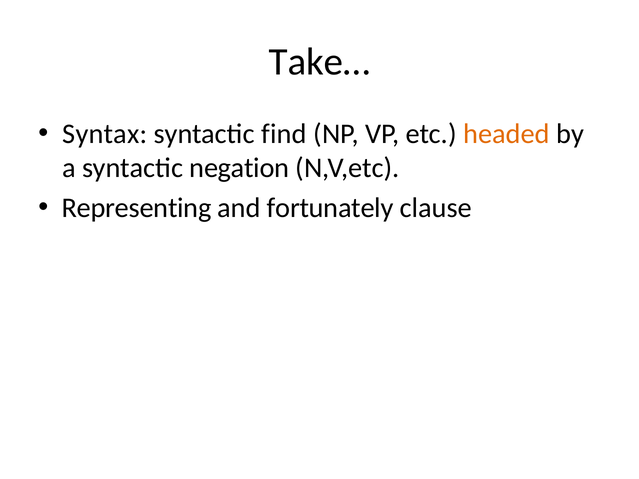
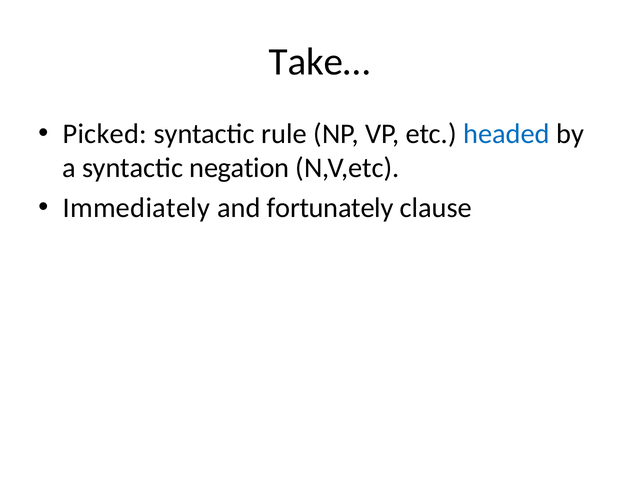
Syntax: Syntax -> Picked
find: find -> rule
headed colour: orange -> blue
Representing: Representing -> Immediately
